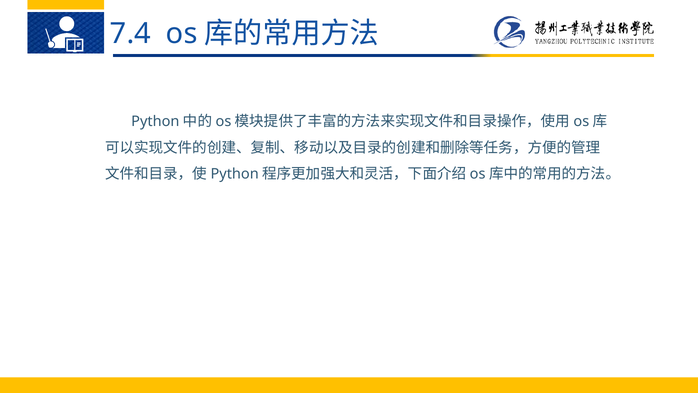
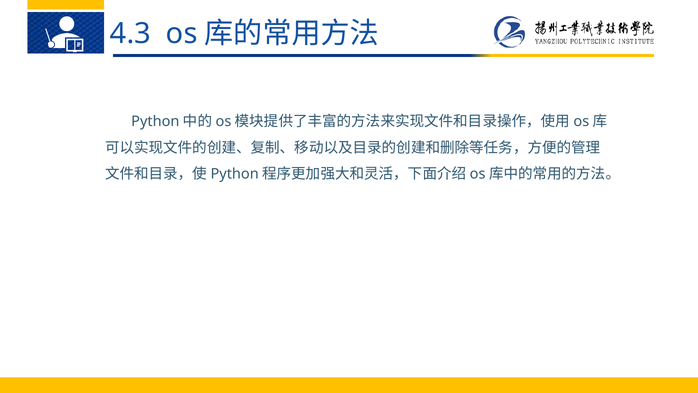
7.4: 7.4 -> 4.3
